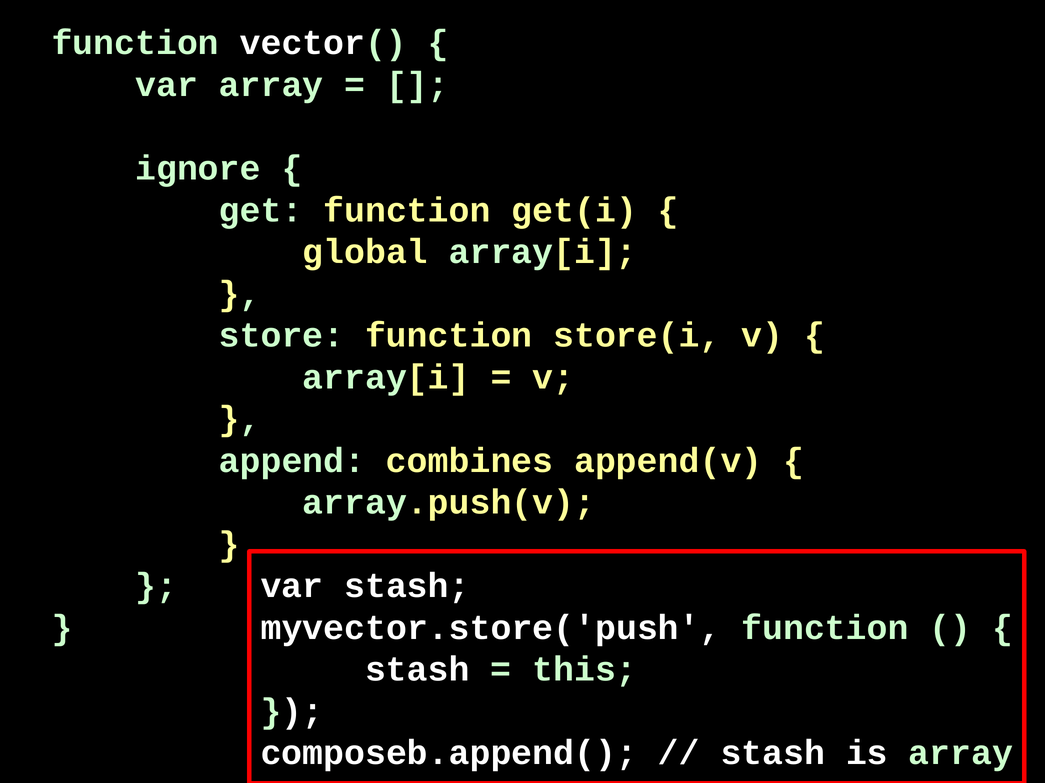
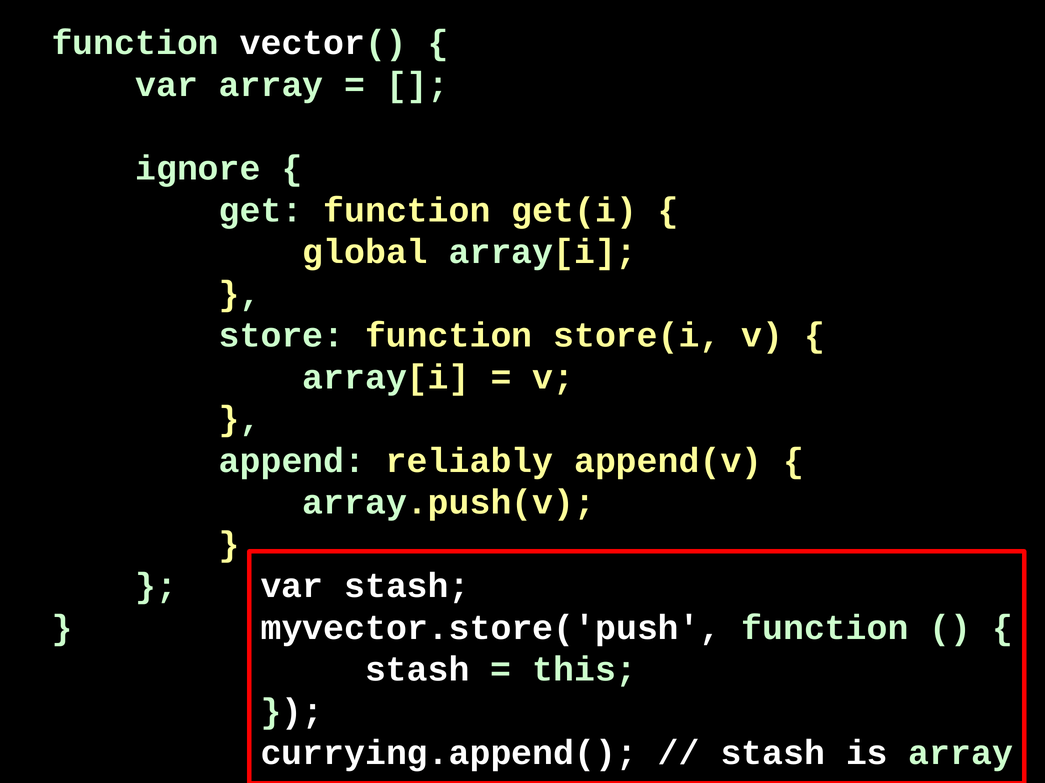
combines: combines -> reliably
composeb.append(: composeb.append( -> currying.append(
